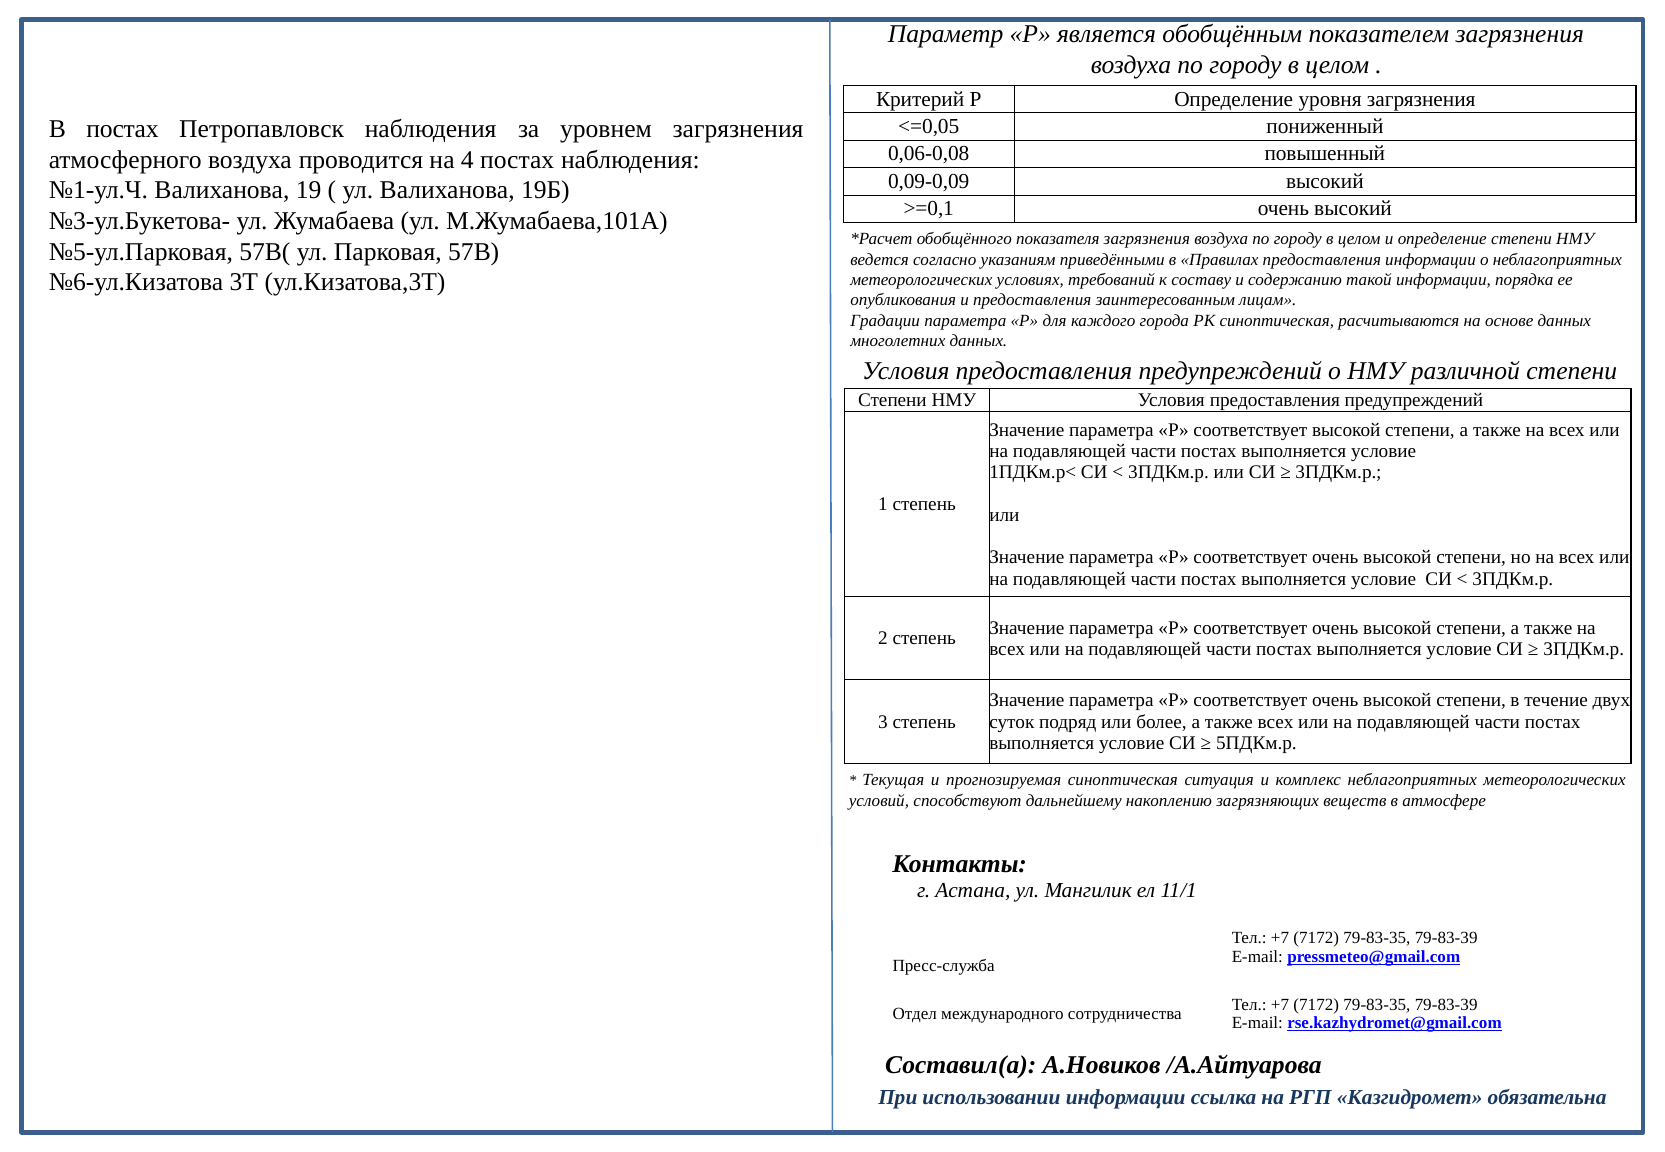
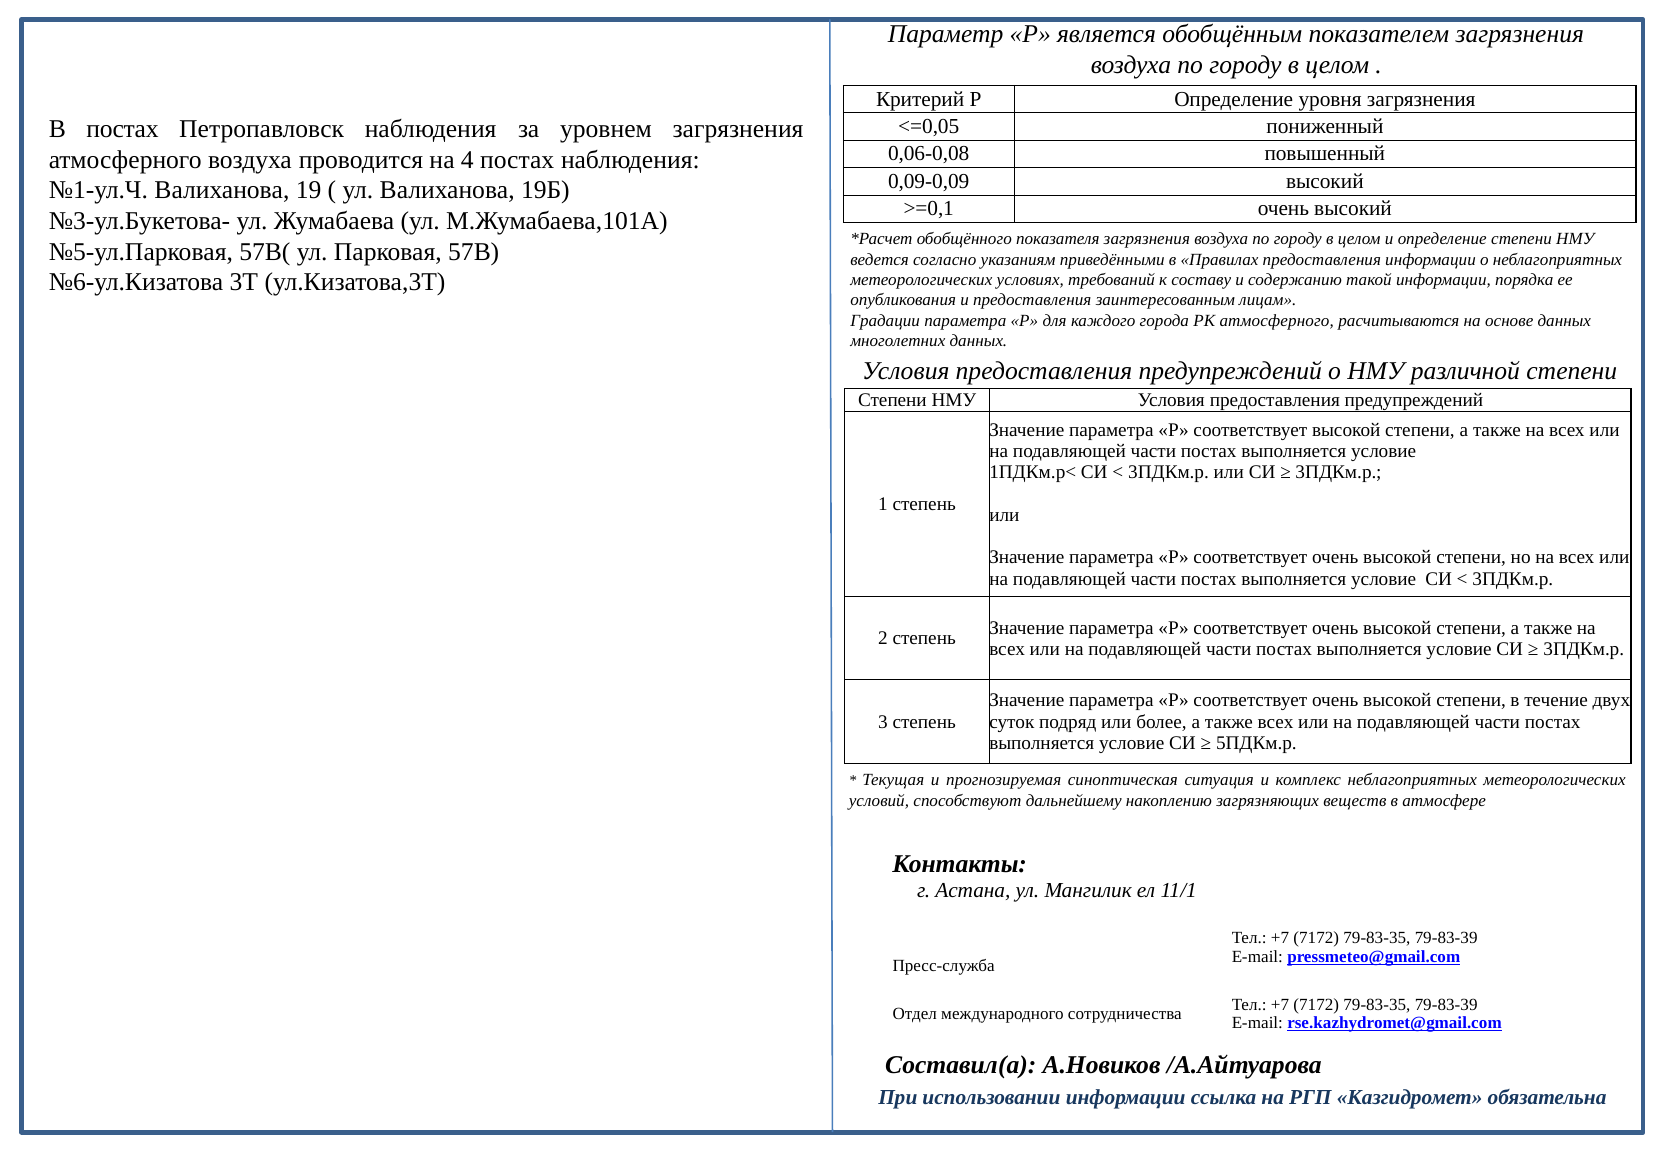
РК синоптическая: синоптическая -> атмосферного
